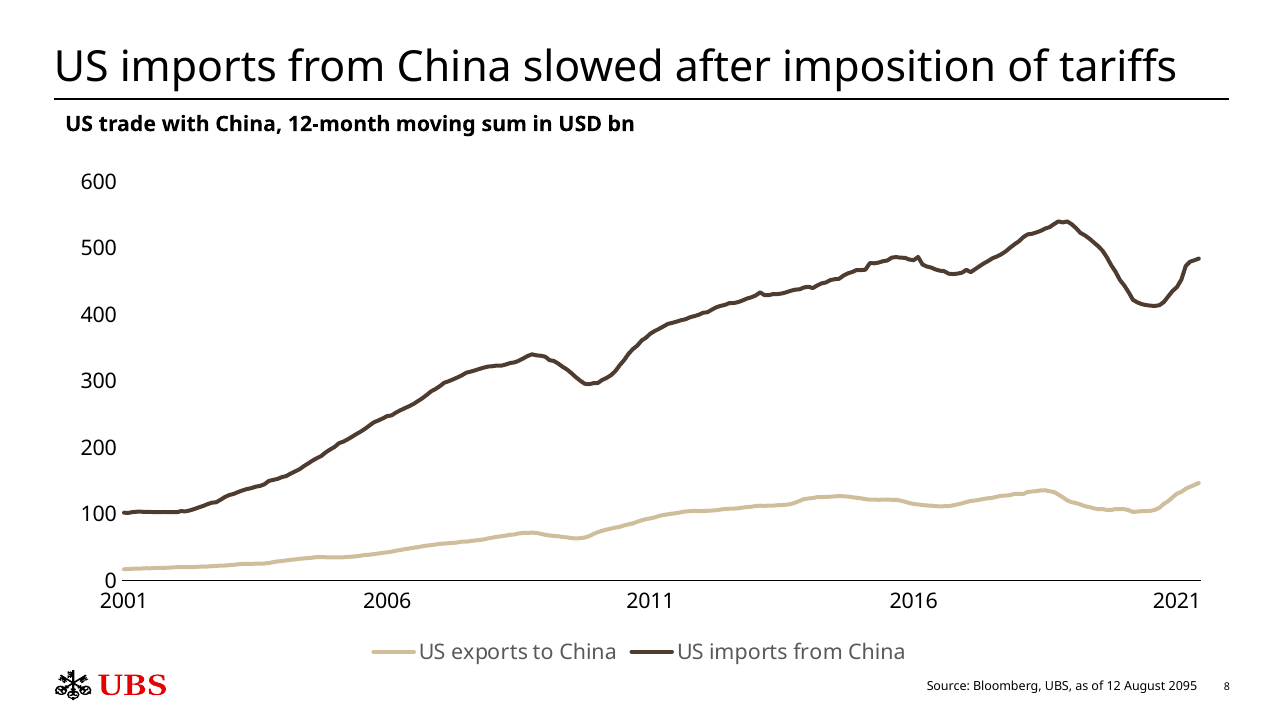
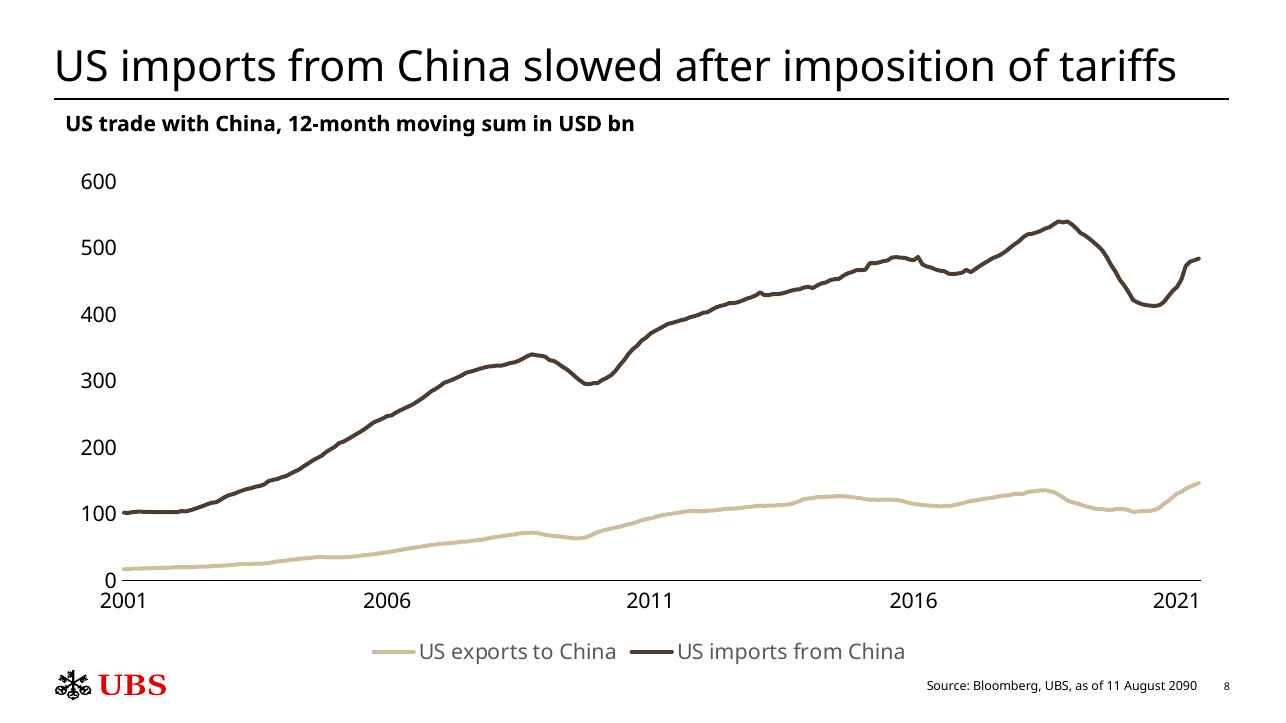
12: 12 -> 11
2095: 2095 -> 2090
